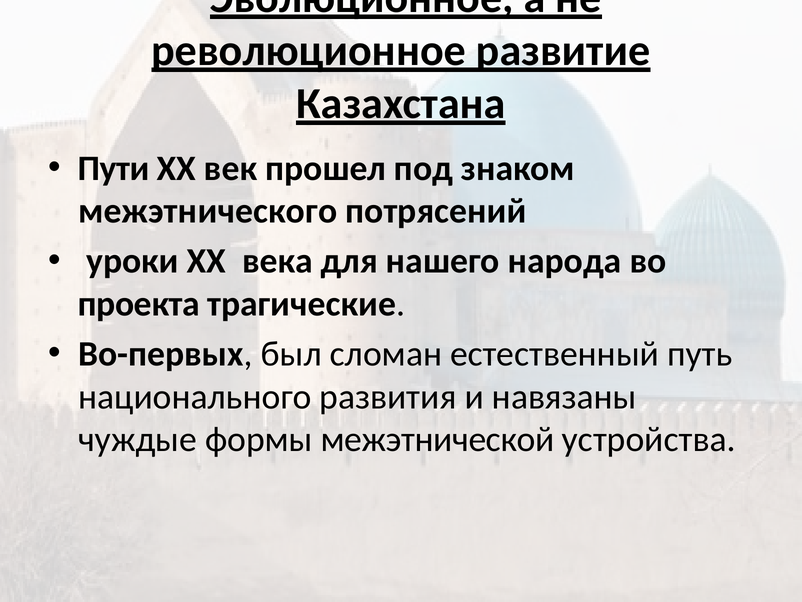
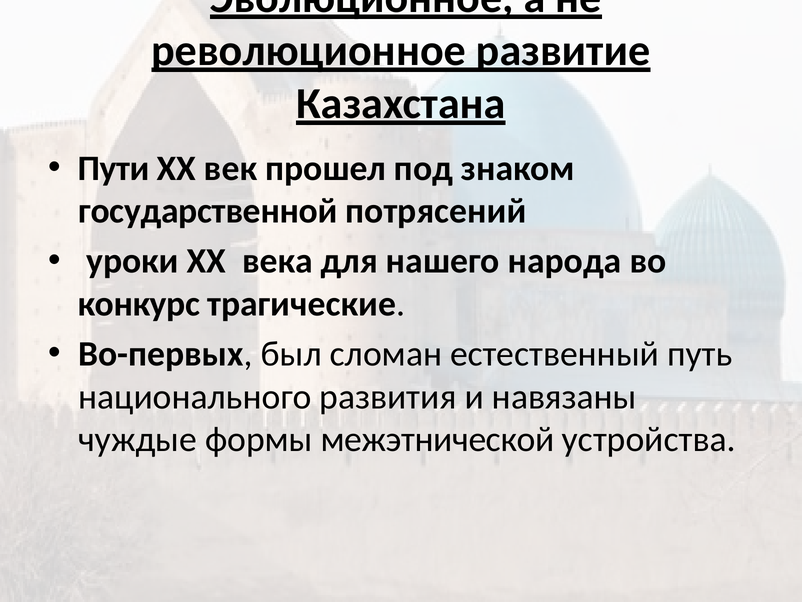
межэтнического: межэтнического -> государственной
проекта: проекта -> конкурс
